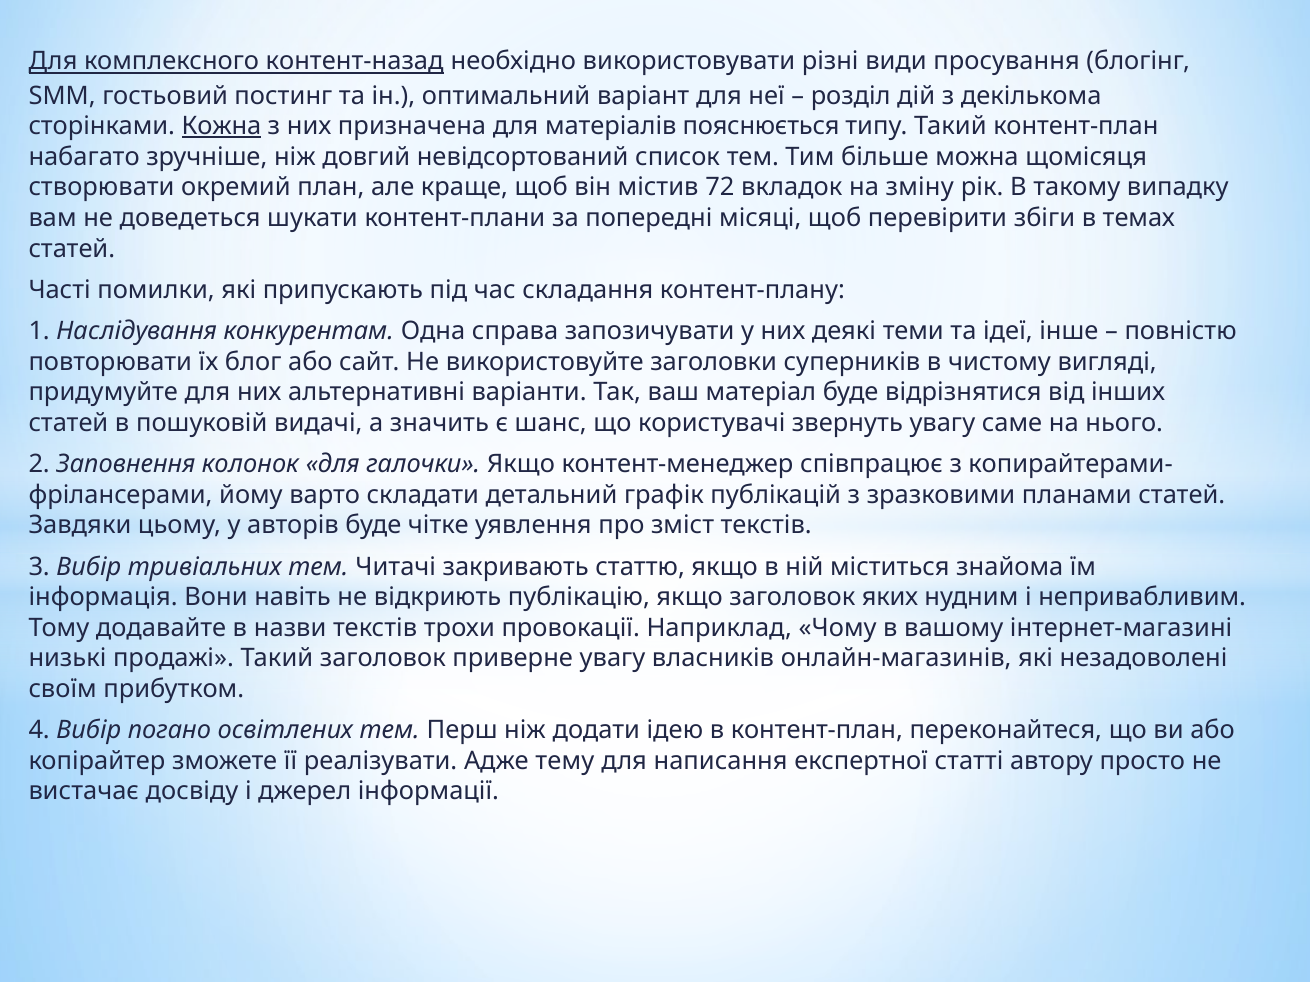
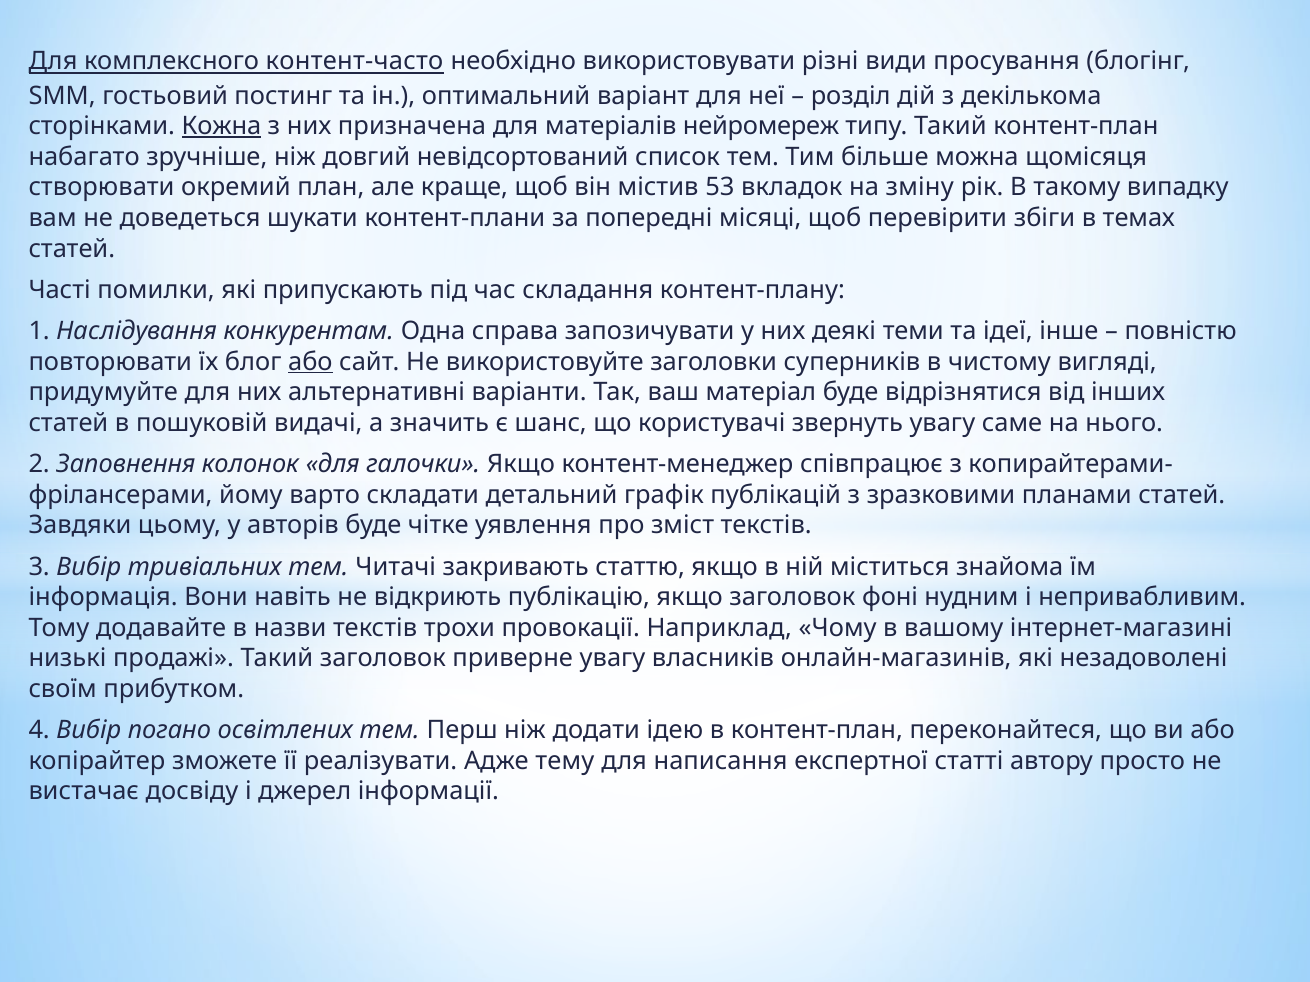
контент-назад: контент-назад -> контент-часто
пояснюється: пояснюється -> нейромереж
72: 72 -> 53
або at (310, 362) underline: none -> present
яких: яких -> фоні
